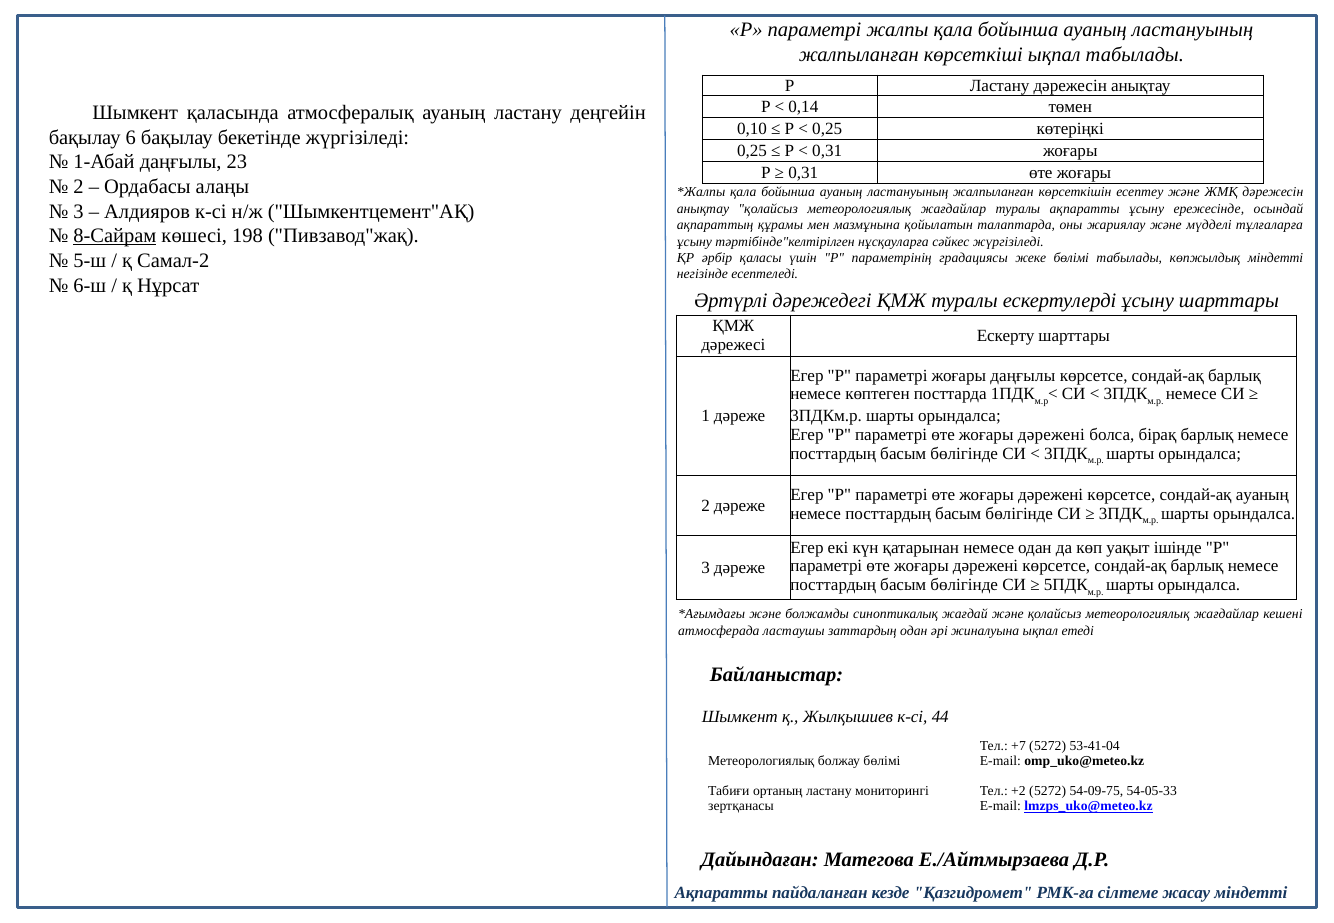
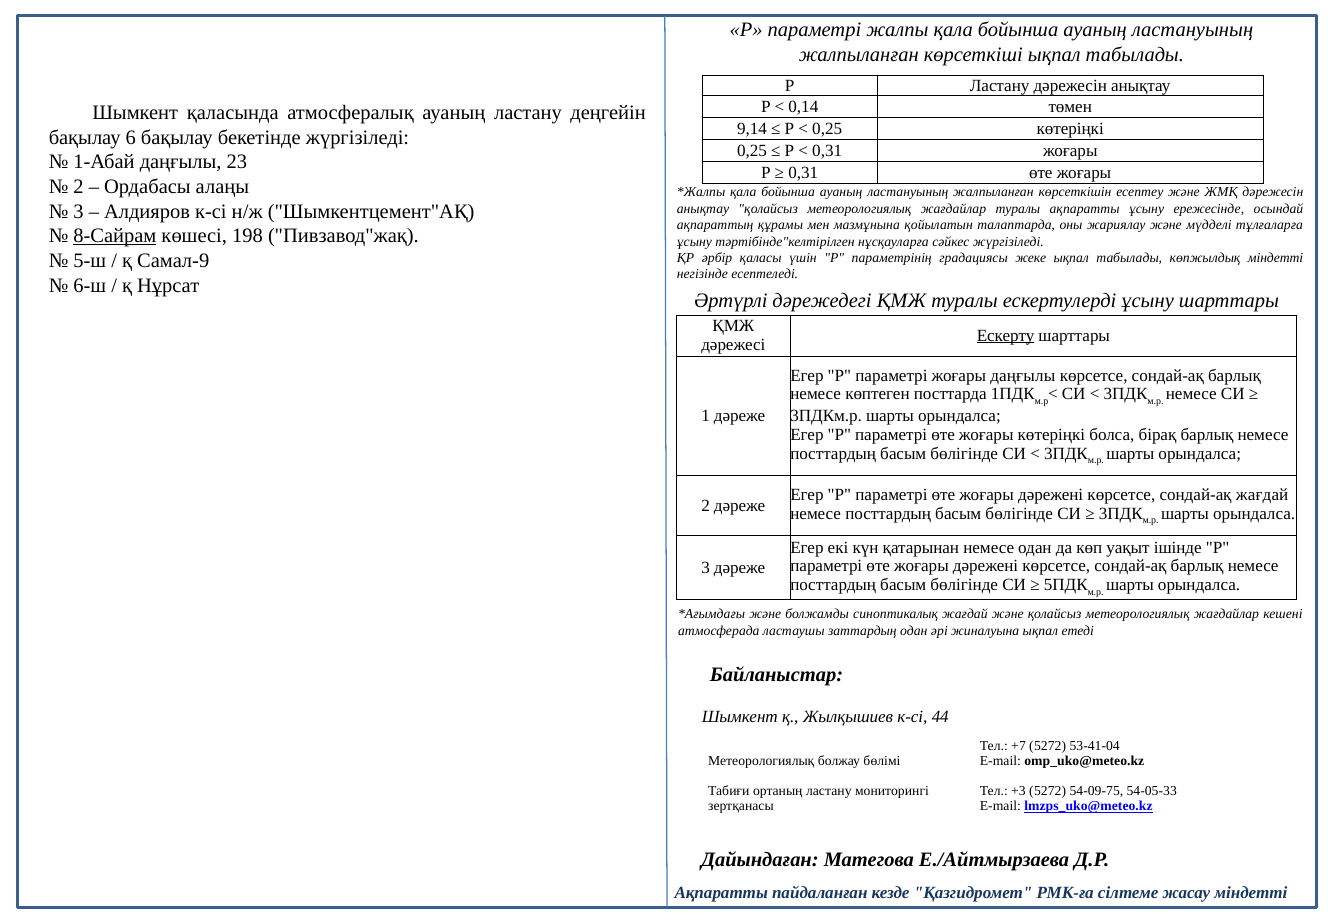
0,10: 0,10 -> 9,14
Самал-2: Самал-2 -> Самал-9
жеке бөлімі: бөлімі -> ықпал
Ескерту underline: none -> present
дәрежені at (1051, 435): дәрежені -> көтеріңкі
сондай-ақ ауаның: ауаның -> жағдай
+2: +2 -> +3
